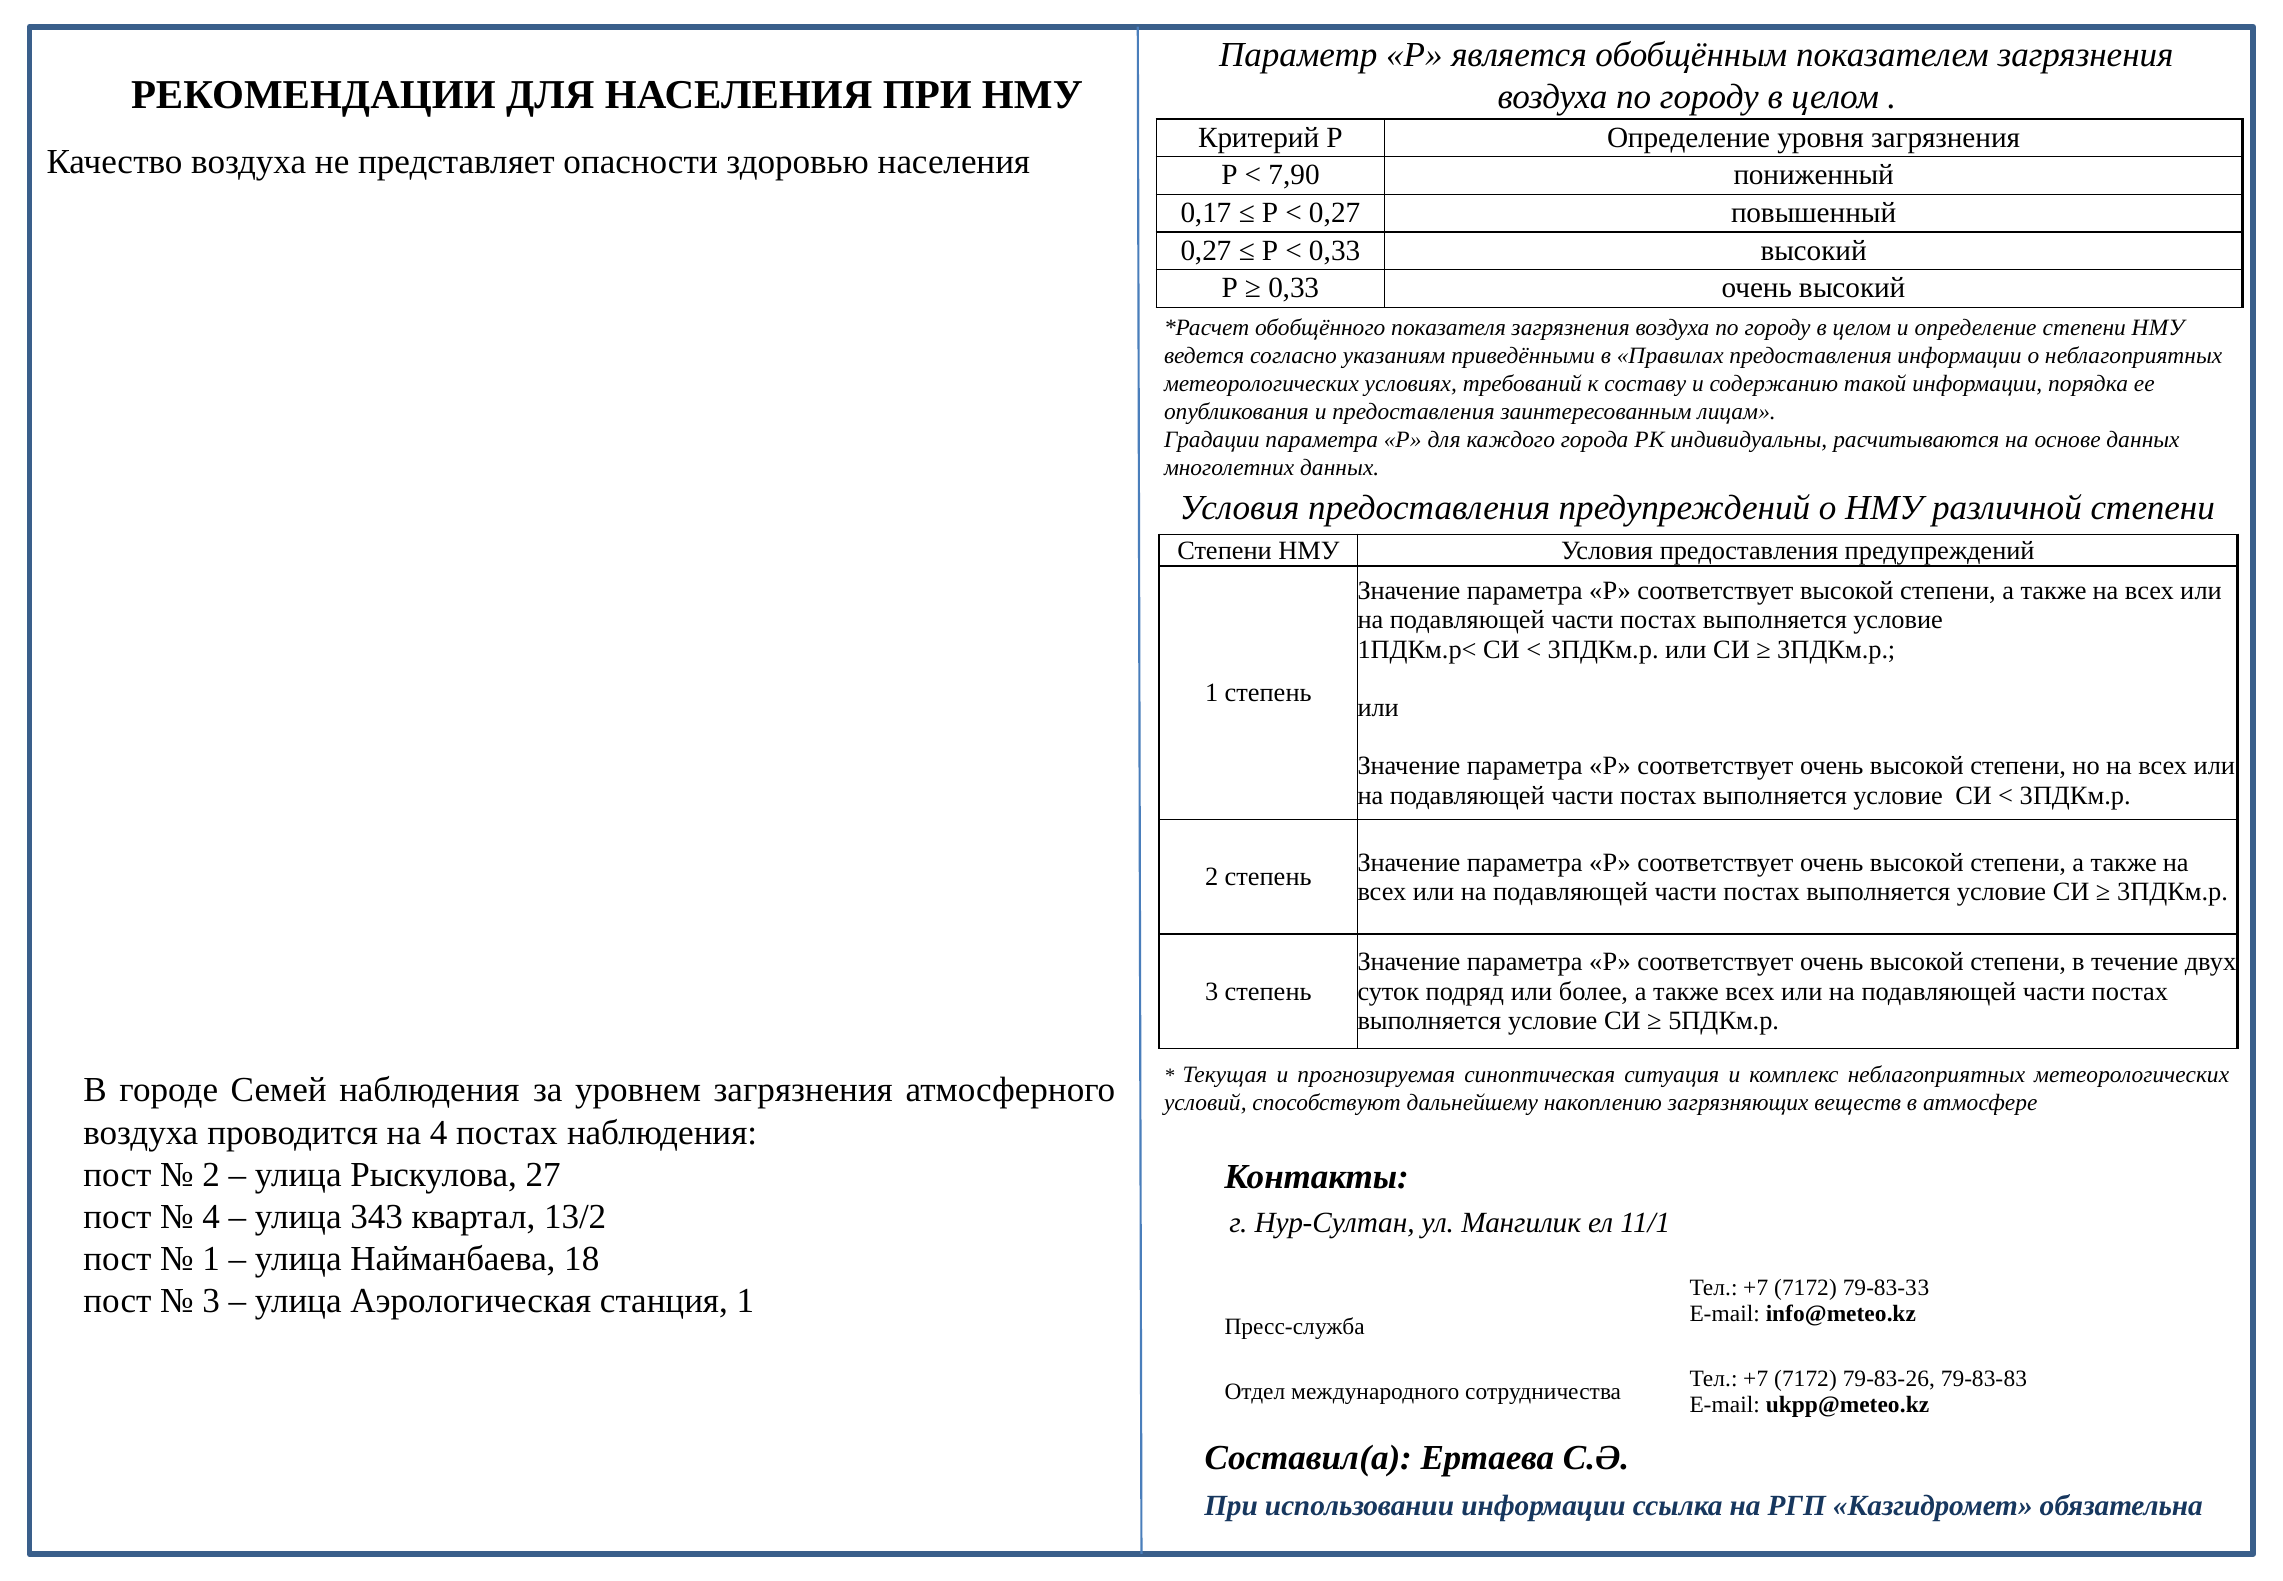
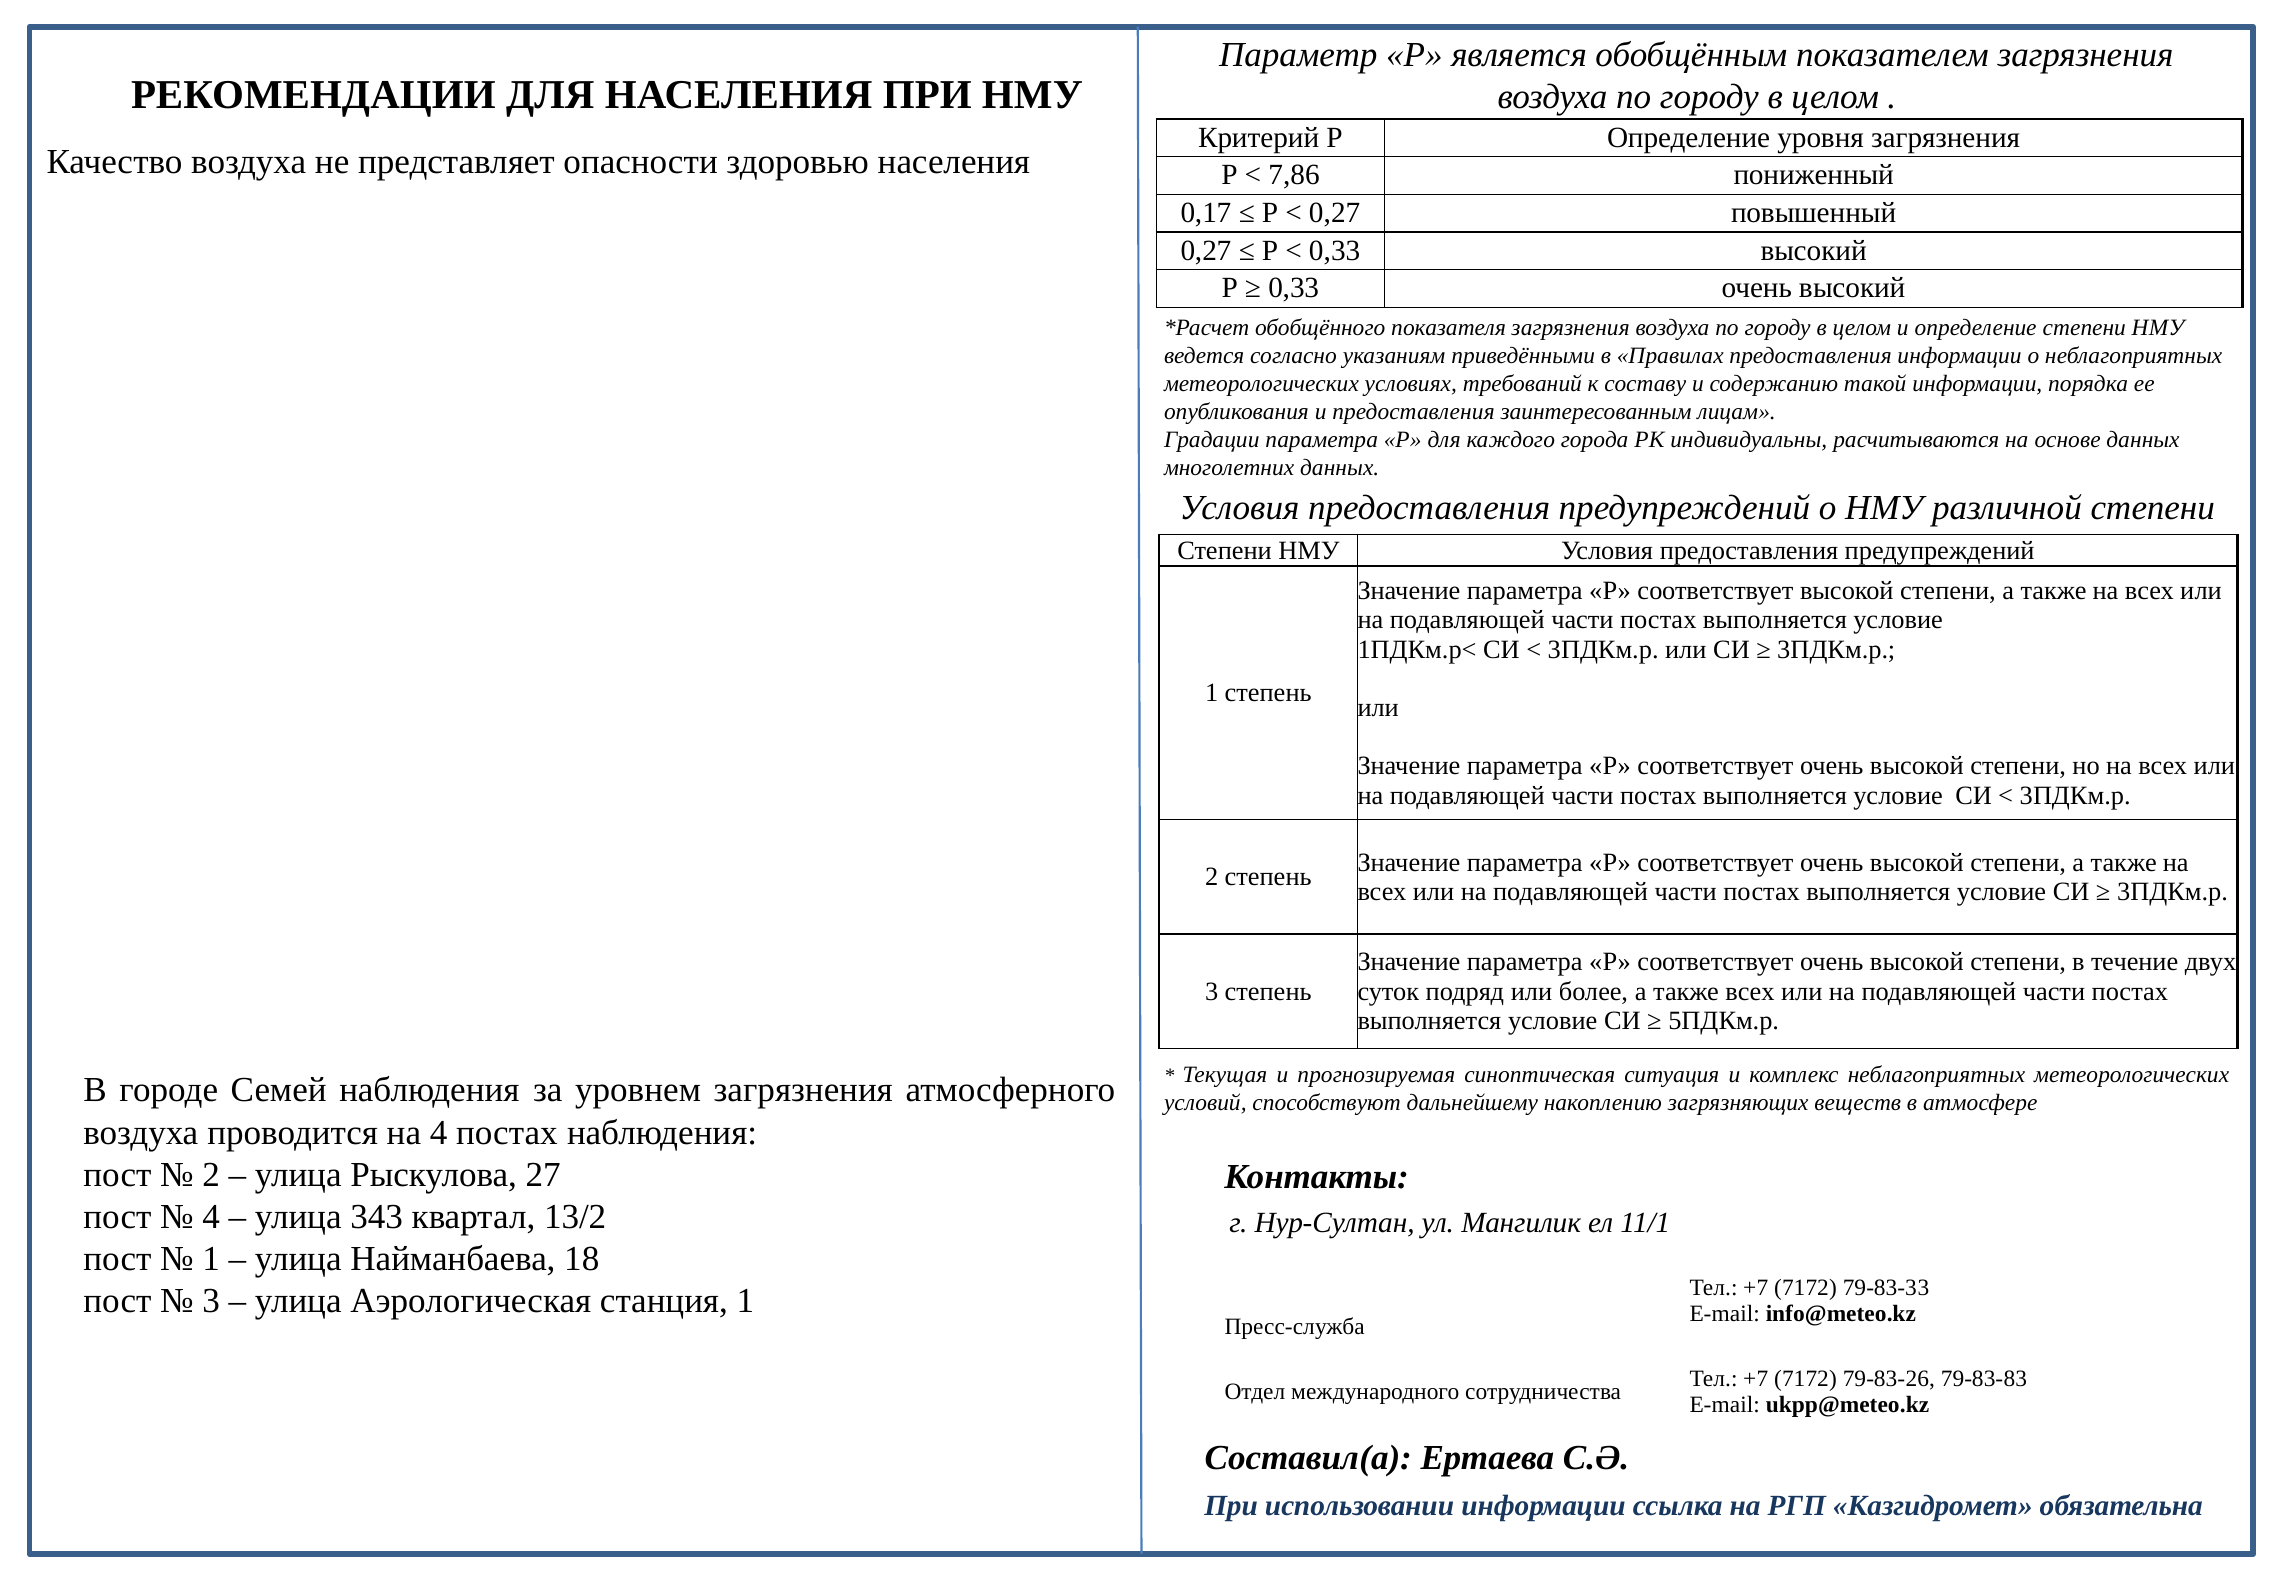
7,90: 7,90 -> 7,86
